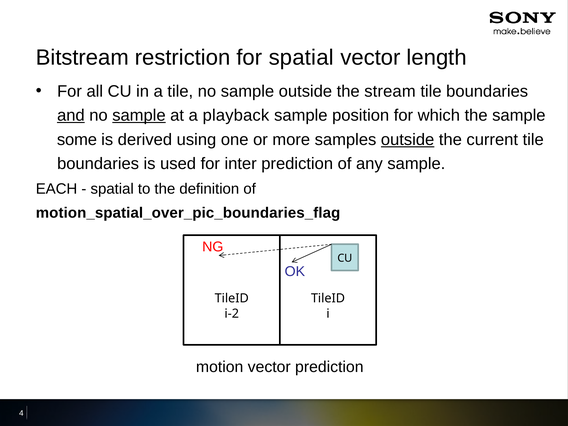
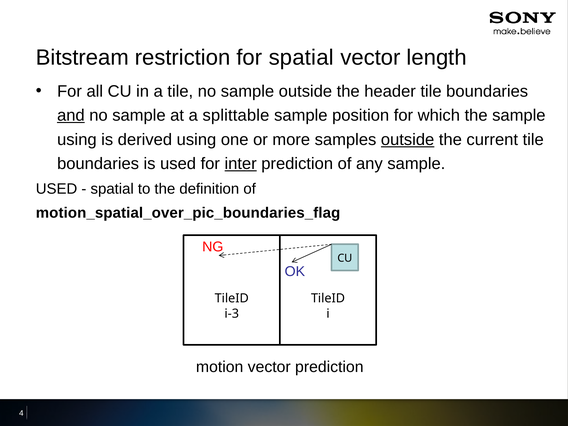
stream: stream -> header
sample at (139, 116) underline: present -> none
playback: playback -> splittable
some at (77, 140): some -> using
inter underline: none -> present
EACH at (57, 189): EACH -> USED
i-2: i-2 -> i-3
